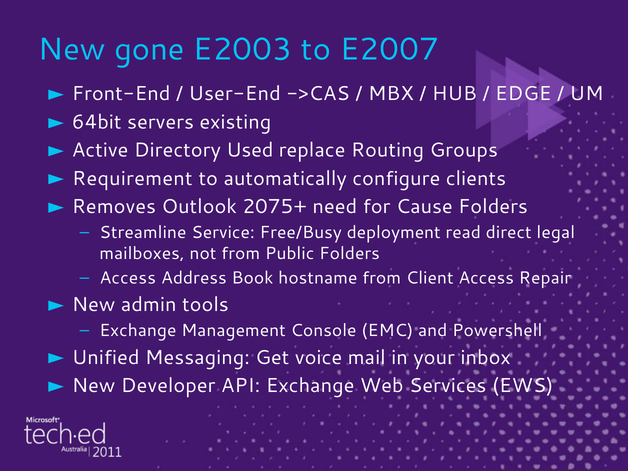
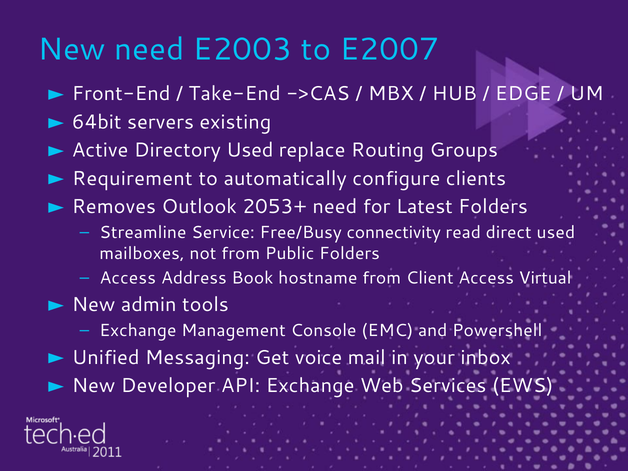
New gone: gone -> need
User-End: User-End -> Take-End
2075+: 2075+ -> 2053+
Cause: Cause -> Latest
deployment: deployment -> connectivity
direct legal: legal -> used
Repair: Repair -> Virtual
